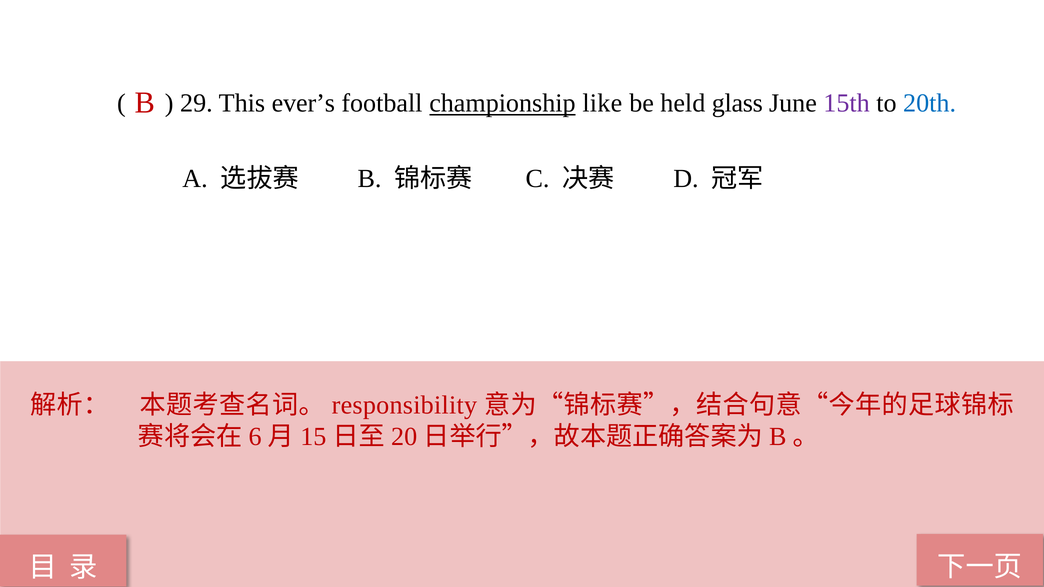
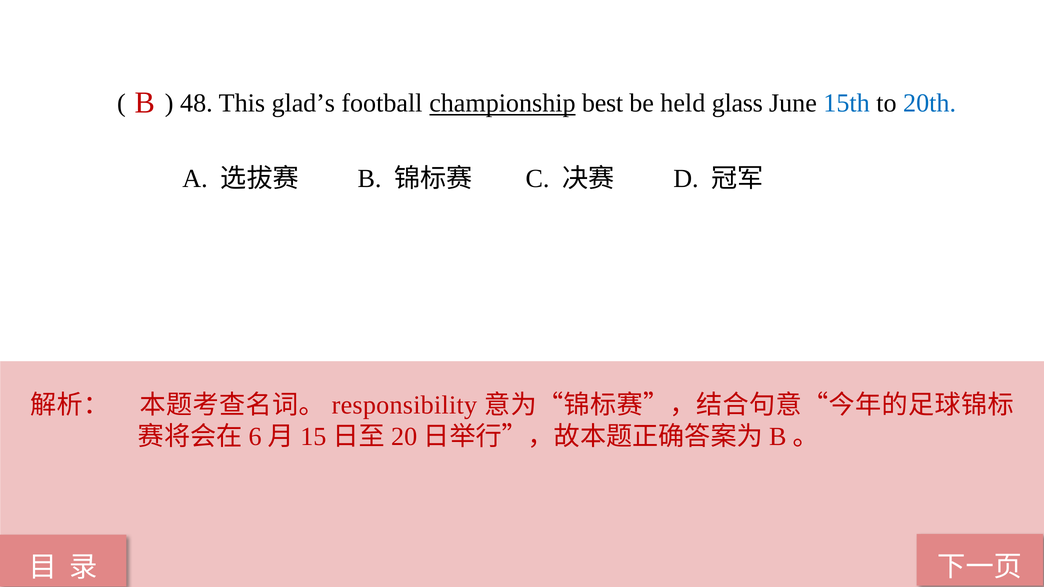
29: 29 -> 48
ever’s: ever’s -> glad’s
like: like -> best
15th colour: purple -> blue
